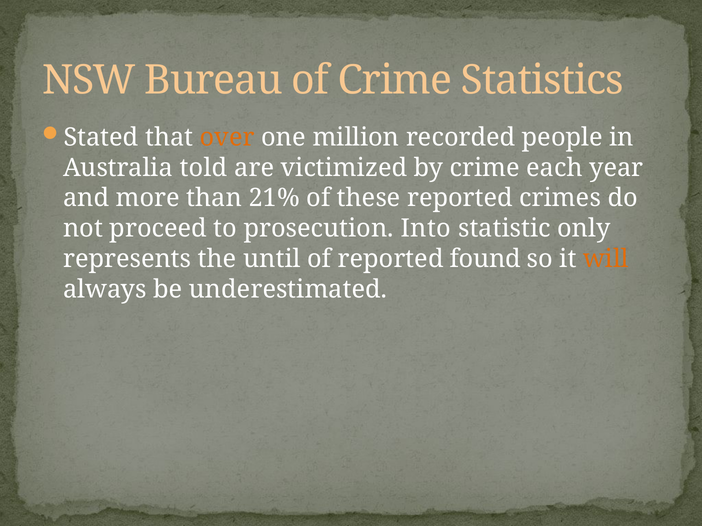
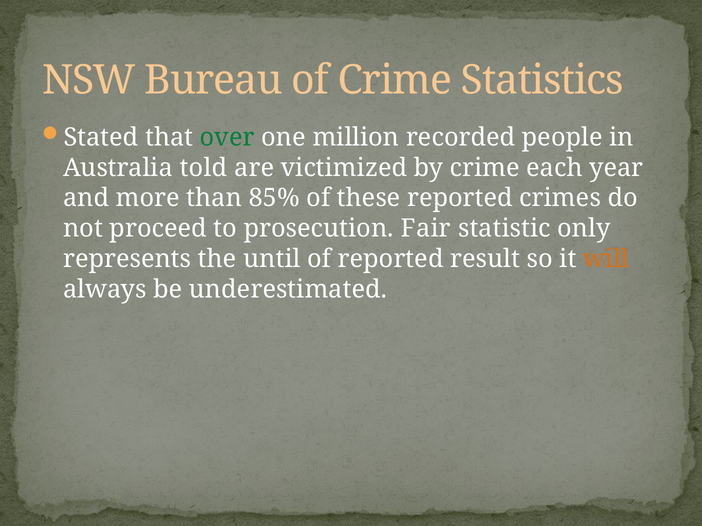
over colour: orange -> green
21%: 21% -> 85%
Into: Into -> Fair
found: found -> result
